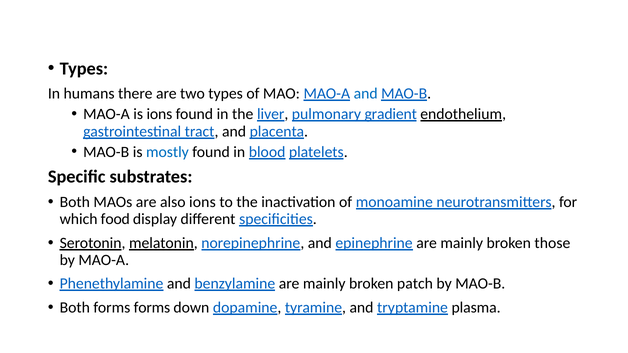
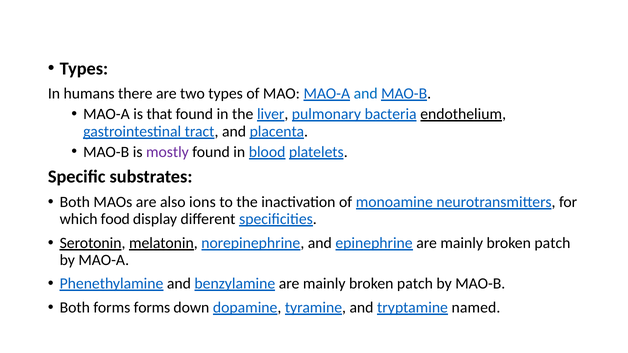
is ions: ions -> that
gradient: gradient -> bacteria
mostly colour: blue -> purple
those at (552, 243): those -> patch
plasma: plasma -> named
